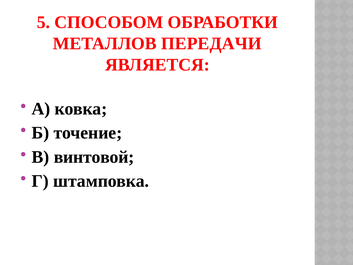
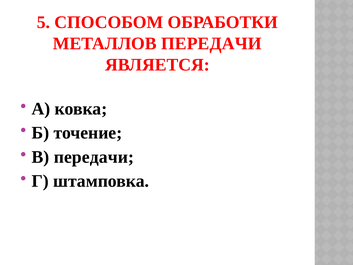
В винтовой: винтовой -> передачи
